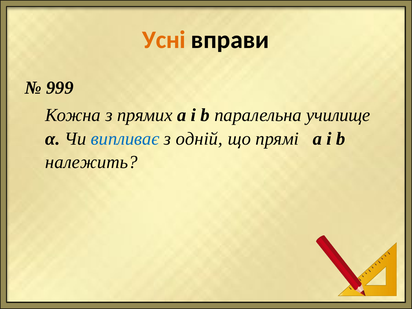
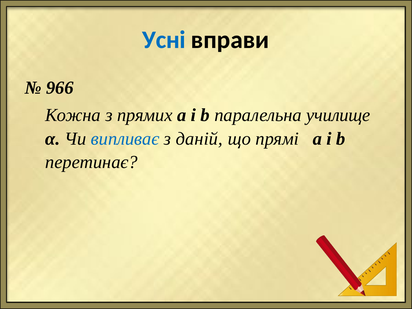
Усні colour: orange -> blue
999: 999 -> 966
одній: одній -> даній
належить: належить -> перетинає
